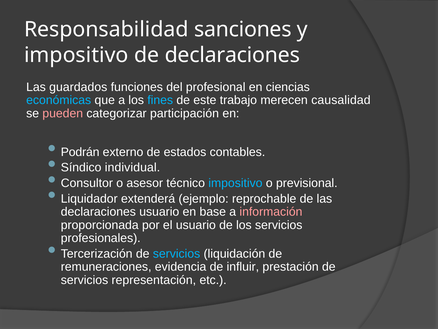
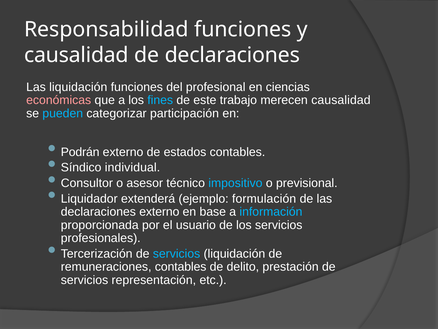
Responsabilidad sanciones: sanciones -> funciones
impositivo at (76, 55): impositivo -> causalidad
Las guardados: guardados -> liquidación
económicas colour: light blue -> pink
pueden colour: pink -> light blue
reprochable: reprochable -> formulación
declaraciones usuario: usuario -> externo
información colour: pink -> light blue
remuneraciones evidencia: evidencia -> contables
influir: influir -> delito
